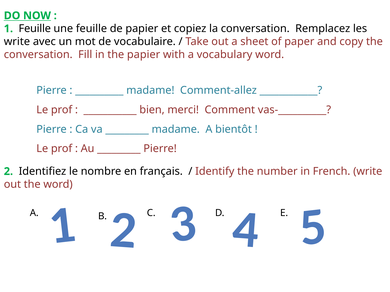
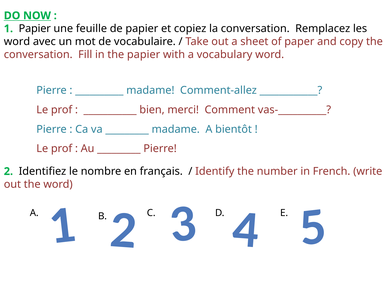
1 Feuille: Feuille -> Papier
write at (17, 42): write -> word
